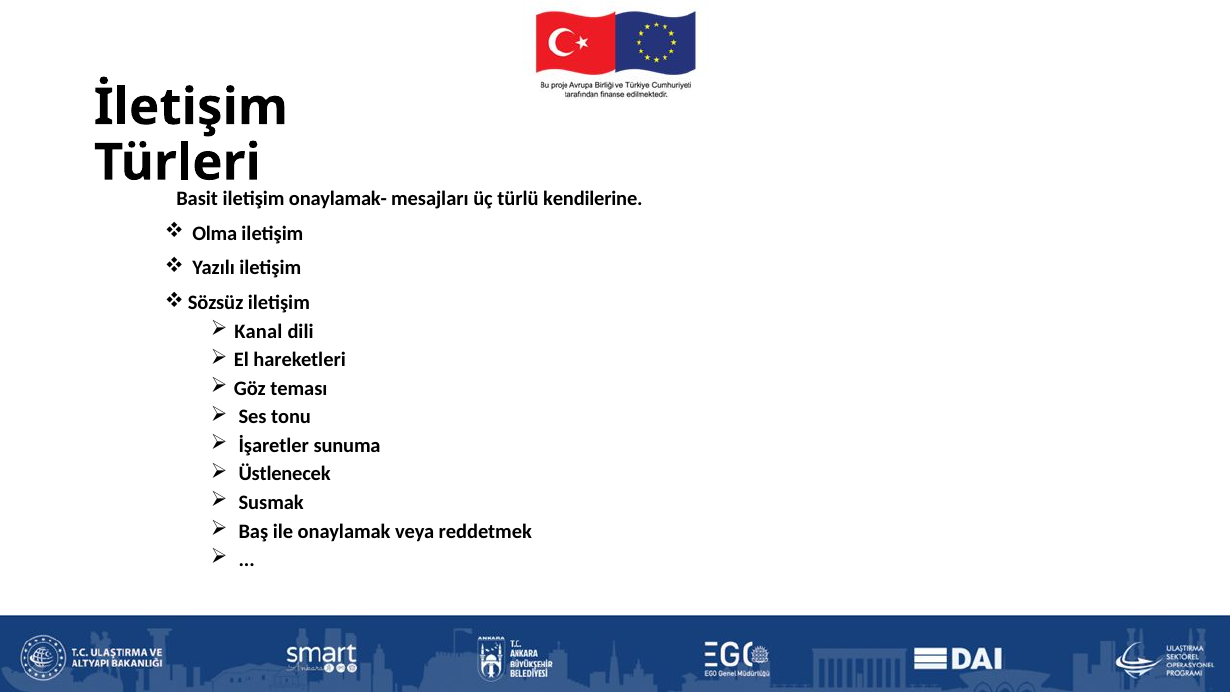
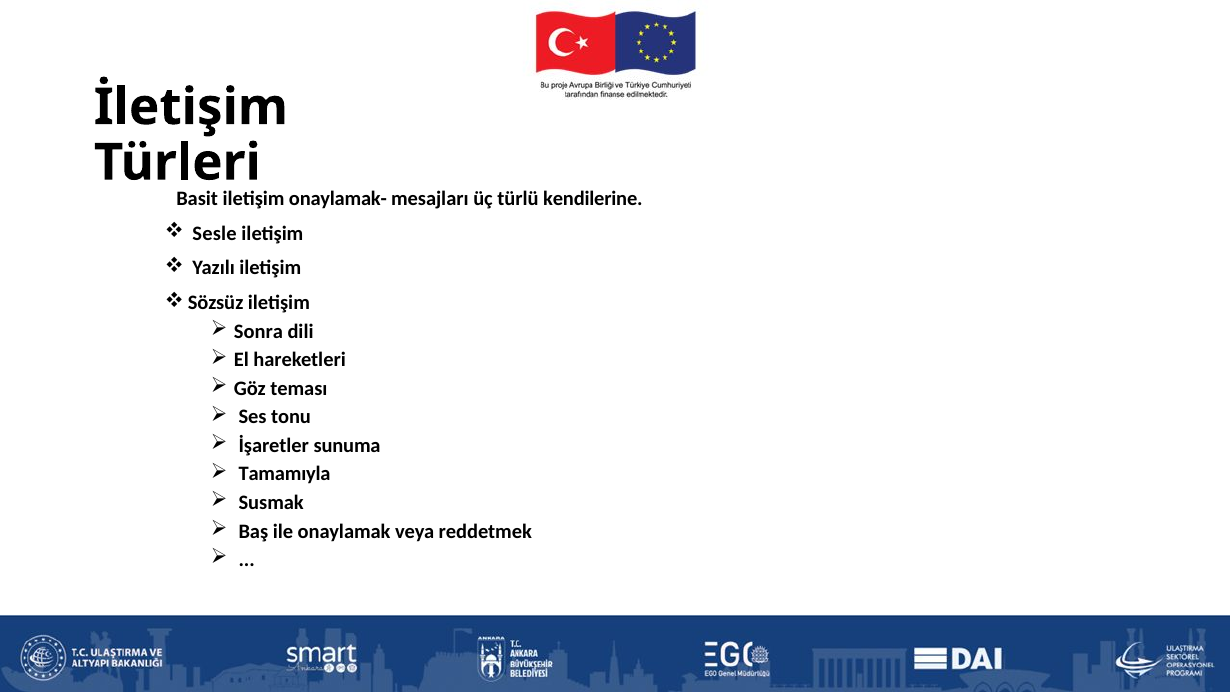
Olma: Olma -> Sesle
Kanal: Kanal -> Sonra
Üstlenecek: Üstlenecek -> Tamamıyla
